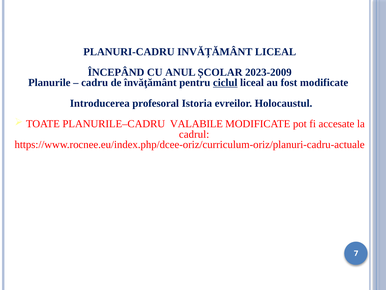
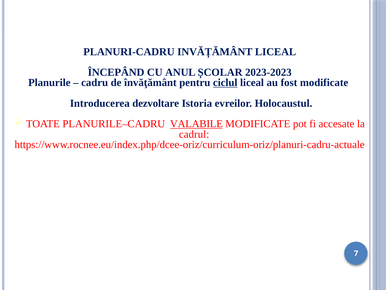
2023-2009: 2023-2009 -> 2023-2023
profesoral: profesoral -> dezvoltare
VALABILE underline: none -> present
